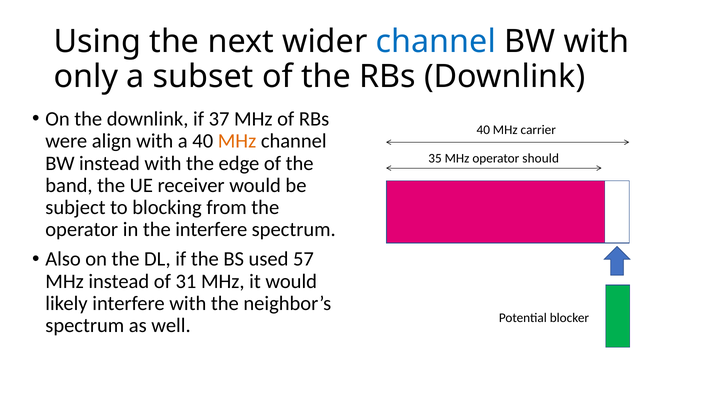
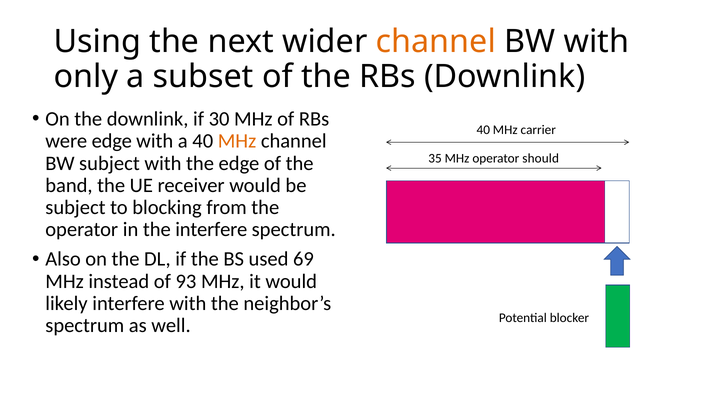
channel at (436, 42) colour: blue -> orange
37: 37 -> 30
were align: align -> edge
BW instead: instead -> subject
57: 57 -> 69
31: 31 -> 93
